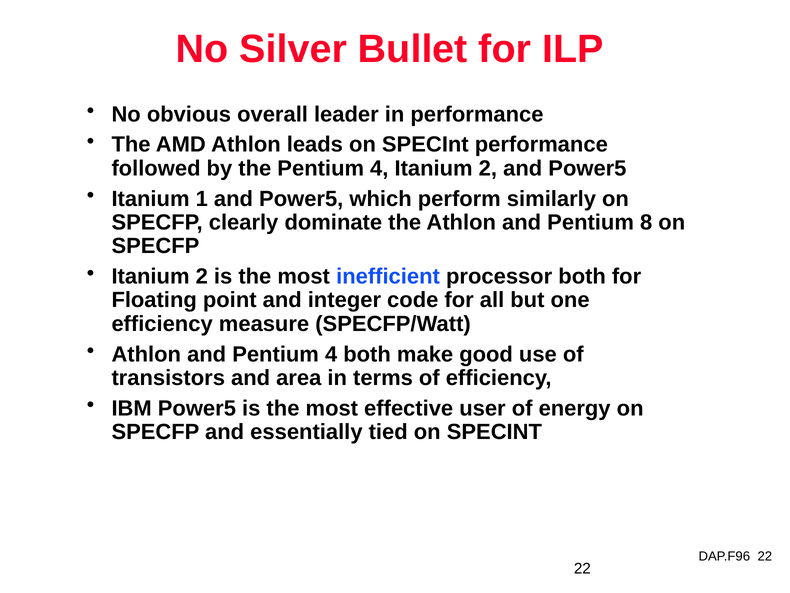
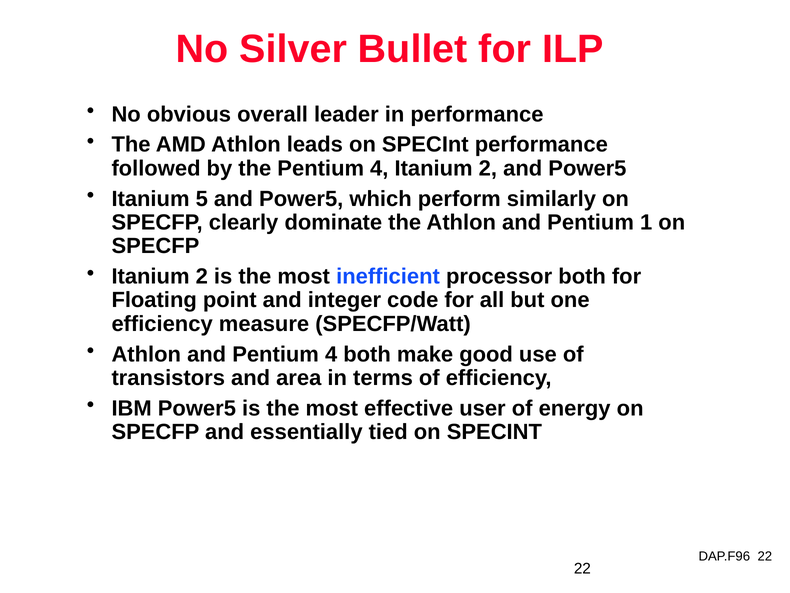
1: 1 -> 5
8: 8 -> 1
